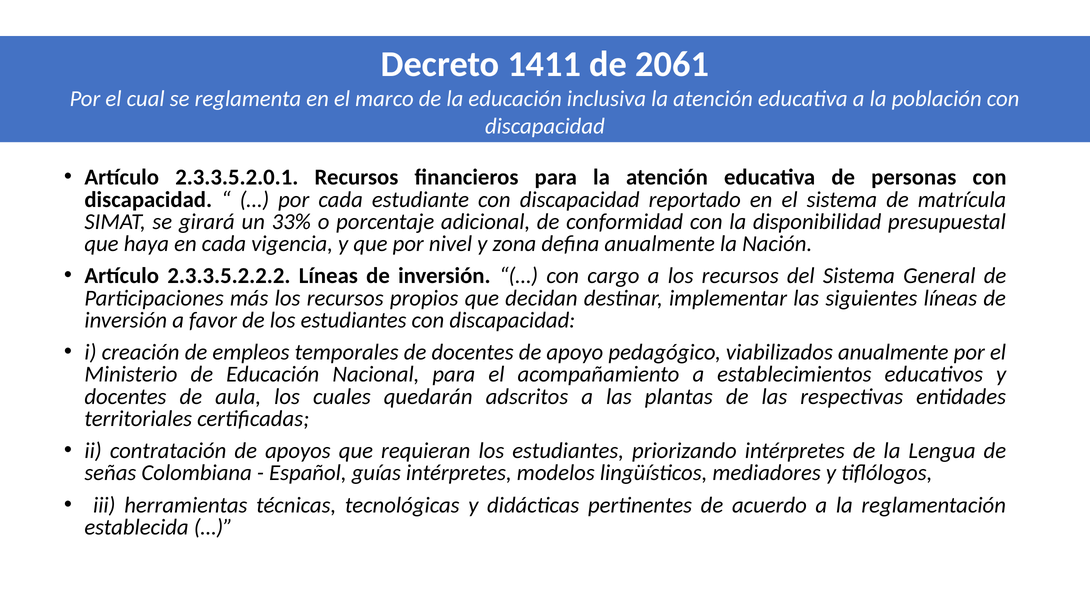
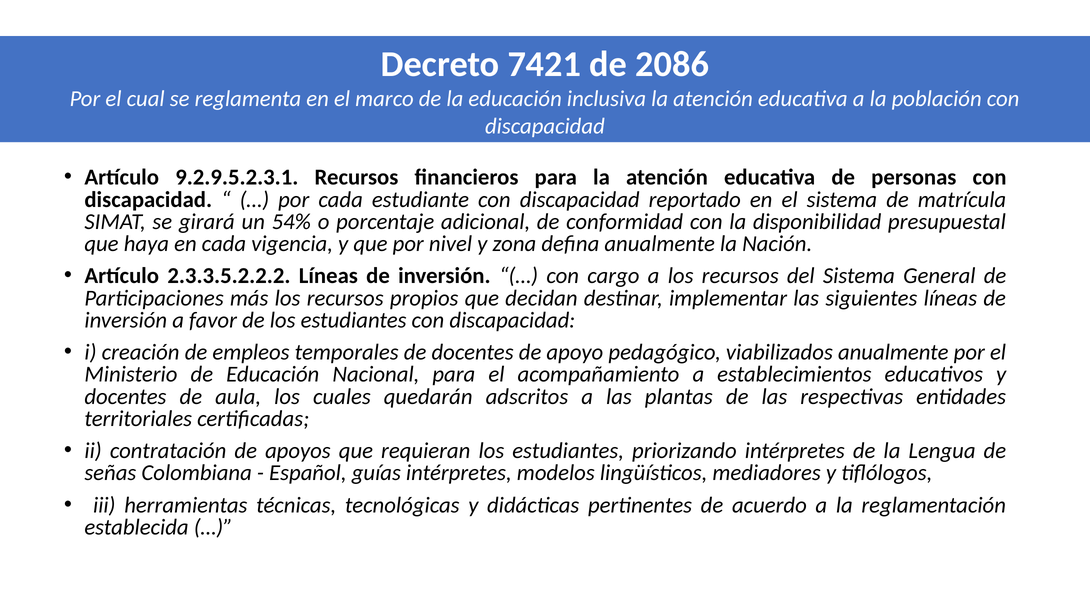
1411: 1411 -> 7421
2061: 2061 -> 2086
2.3.3.5.2.0.1: 2.3.3.5.2.0.1 -> 9.2.9.5.2.3.1
33%: 33% -> 54%
